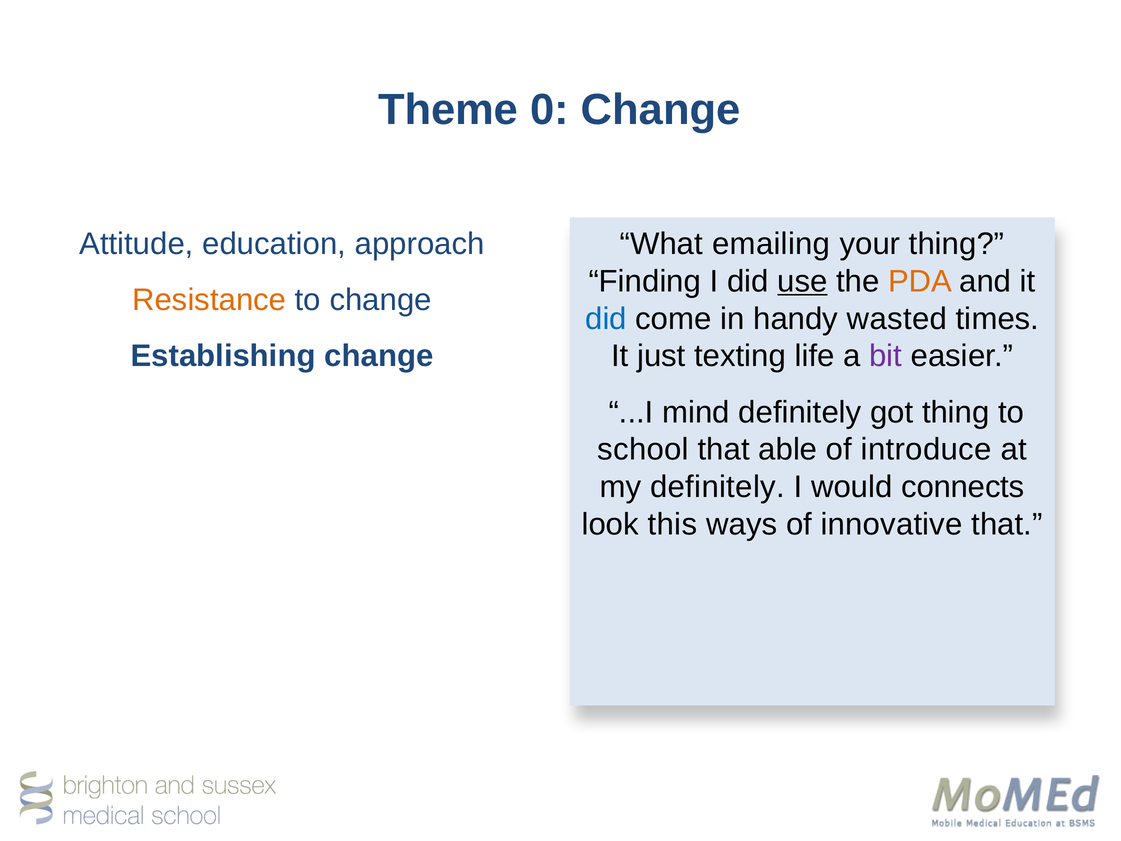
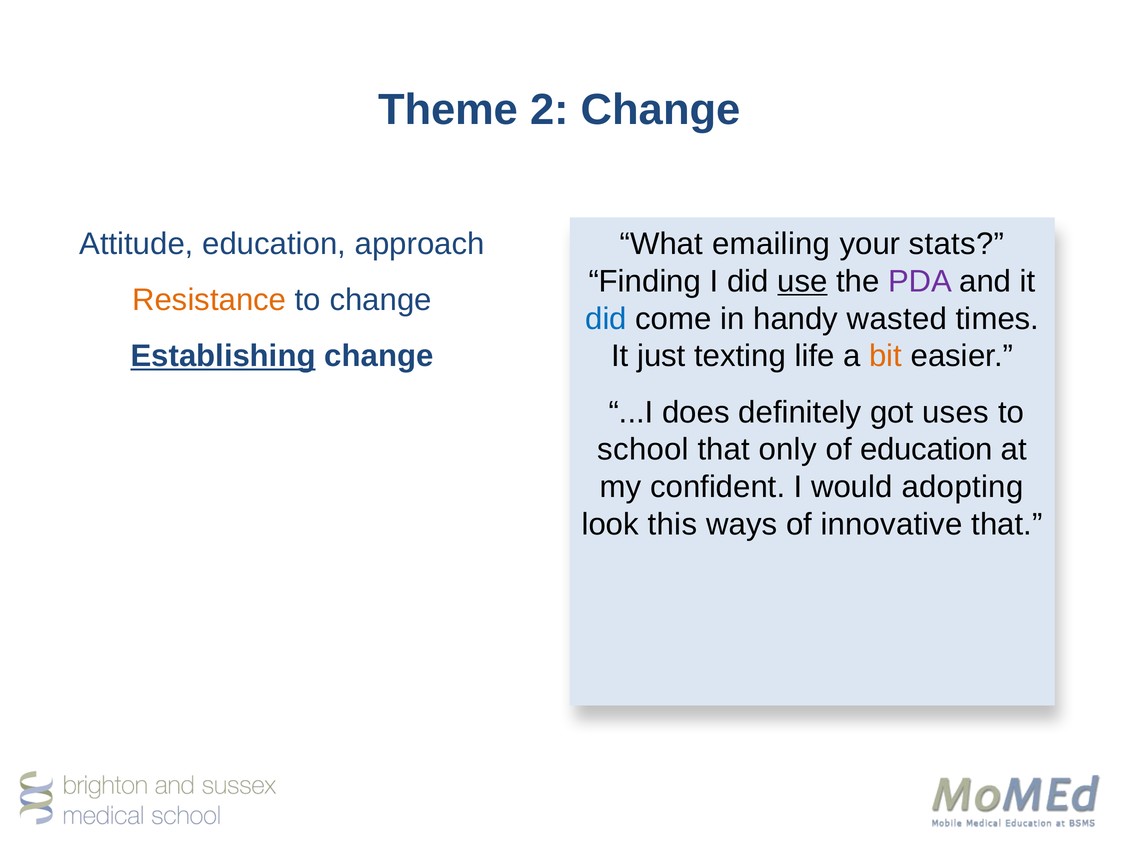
0: 0 -> 2
your thing: thing -> stats
PDA colour: orange -> purple
Establishing underline: none -> present
bit colour: purple -> orange
mind: mind -> does
got thing: thing -> uses
able: able -> only
of introduce: introduce -> education
my definitely: definitely -> confident
connects: connects -> adopting
